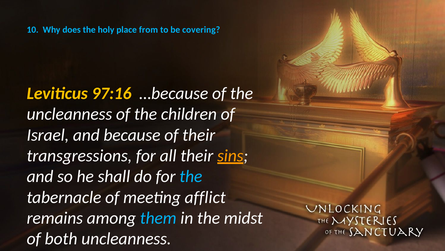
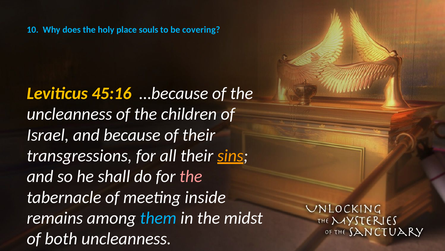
from: from -> souls
97:16: 97:16 -> 45:16
the at (191, 176) colour: light blue -> pink
afflict: afflict -> inside
